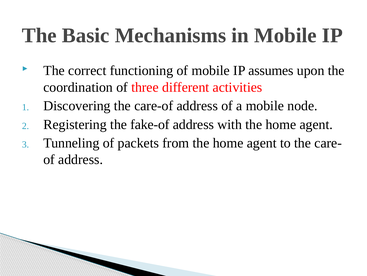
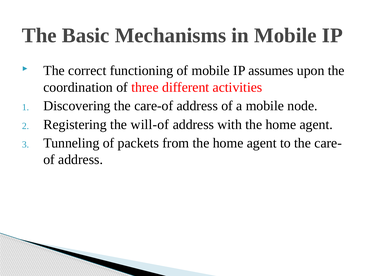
fake-of: fake-of -> will-of
